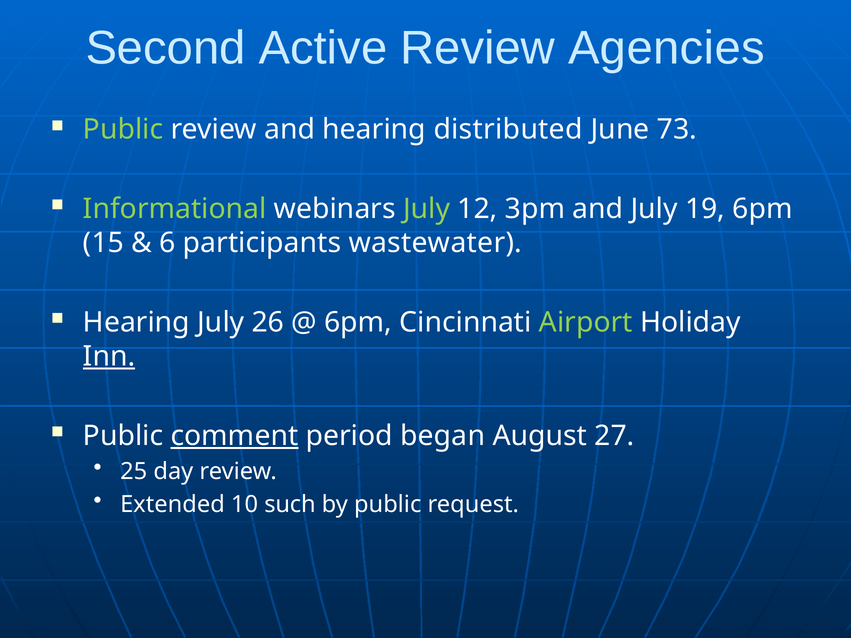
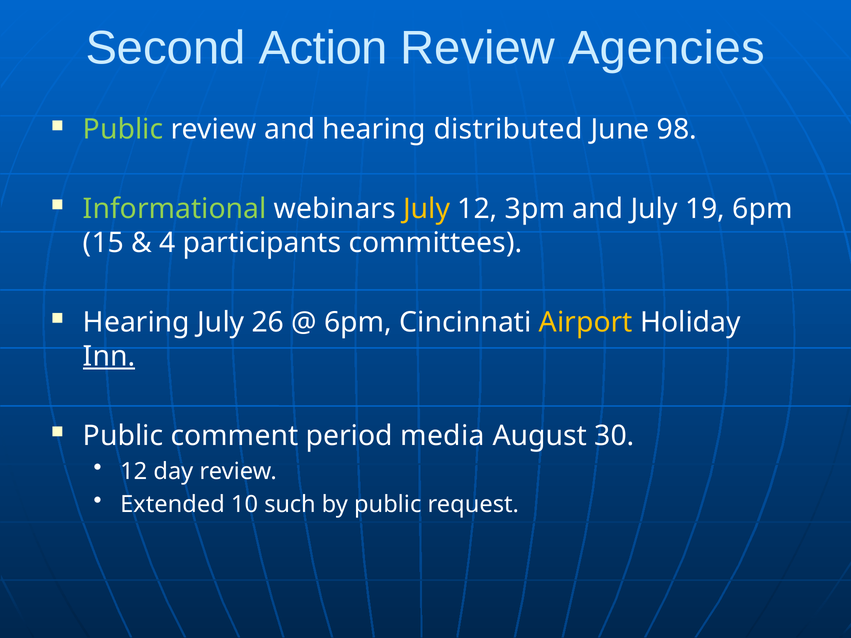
Active: Active -> Action
73: 73 -> 98
July at (427, 209) colour: light green -> yellow
6: 6 -> 4
wastewater: wastewater -> committees
Airport colour: light green -> yellow
comment underline: present -> none
began: began -> media
27: 27 -> 30
25 at (134, 472): 25 -> 12
